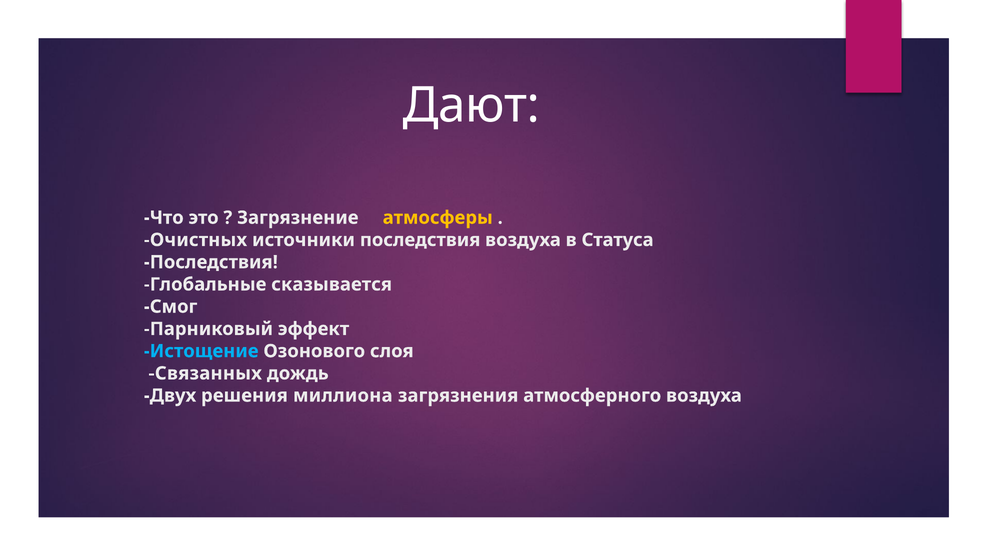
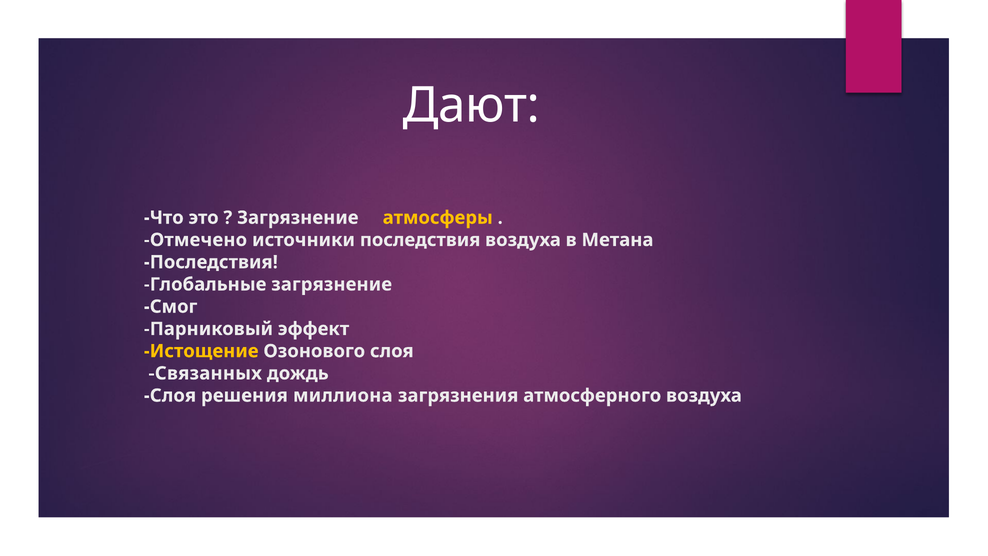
Очистных: Очистных -> Отмечено
Статуса: Статуса -> Метана
Глобальные сказывается: сказывается -> загрязнение
Истощение colour: light blue -> yellow
Двух at (170, 395): Двух -> Слоя
